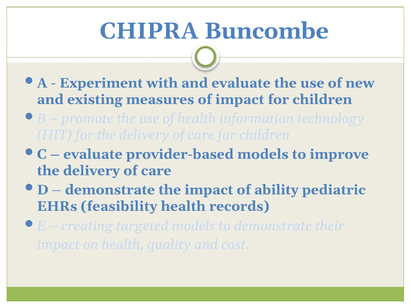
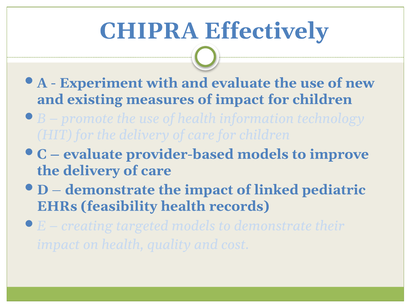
Buncombe: Buncombe -> Effectively
ability: ability -> linked
